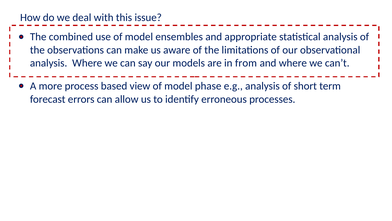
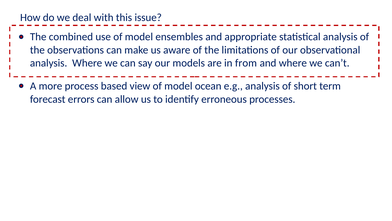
phase: phase -> ocean
